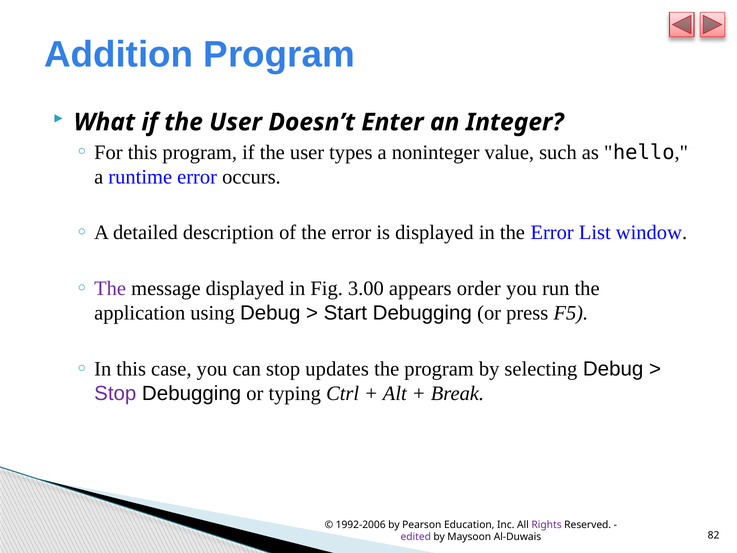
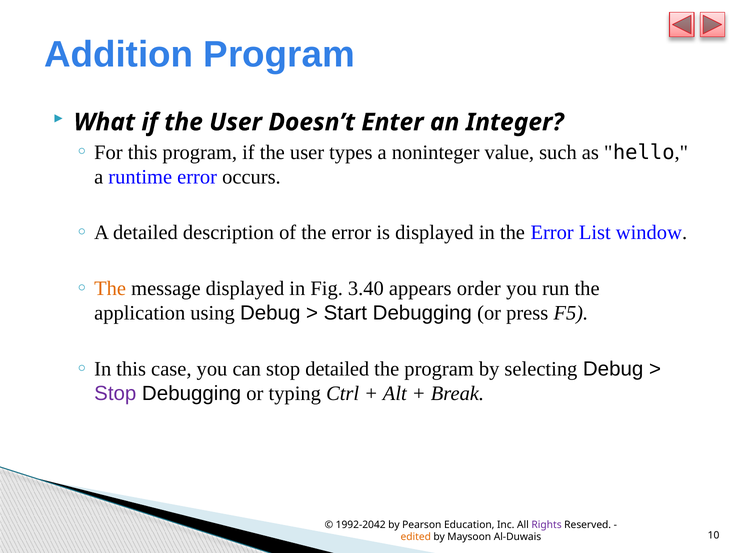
The at (110, 288) colour: purple -> orange
3.00: 3.00 -> 3.40
stop updates: updates -> detailed
1992-2006: 1992-2006 -> 1992-2042
edited colour: purple -> orange
82: 82 -> 10
